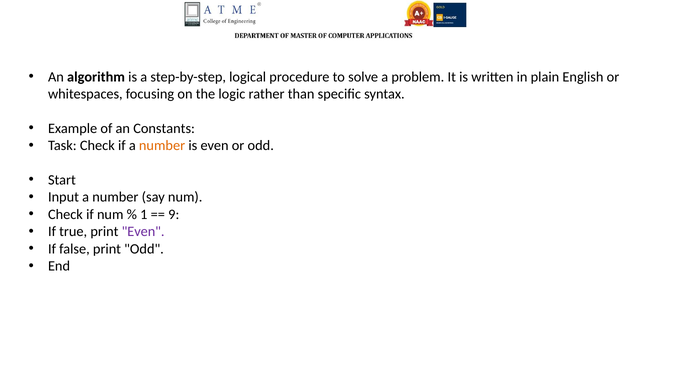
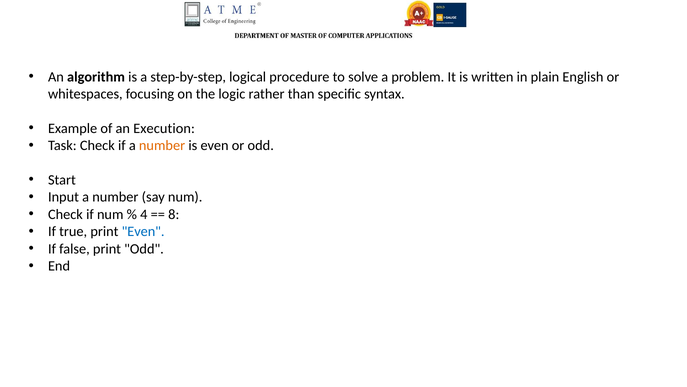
Constants: Constants -> Execution
1: 1 -> 4
9: 9 -> 8
Even at (143, 231) colour: purple -> blue
